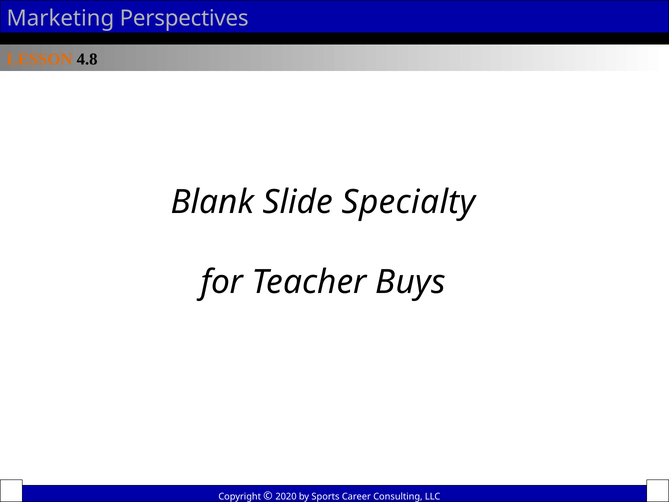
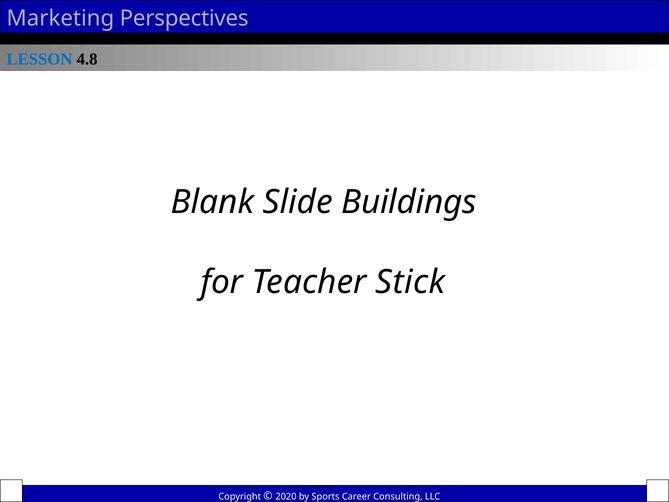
LESSON colour: orange -> blue
Specialty: Specialty -> Buildings
Buys: Buys -> Stick
